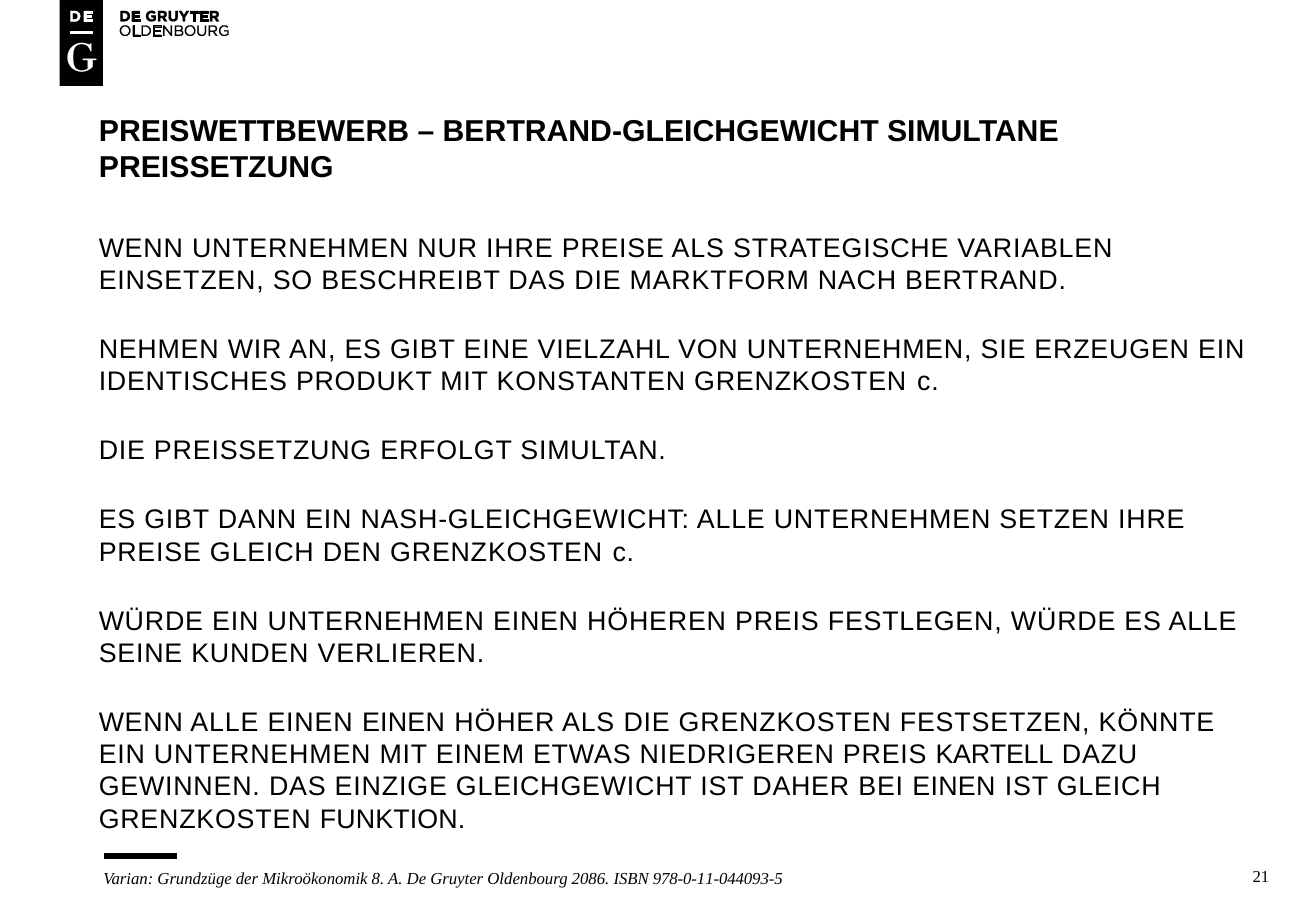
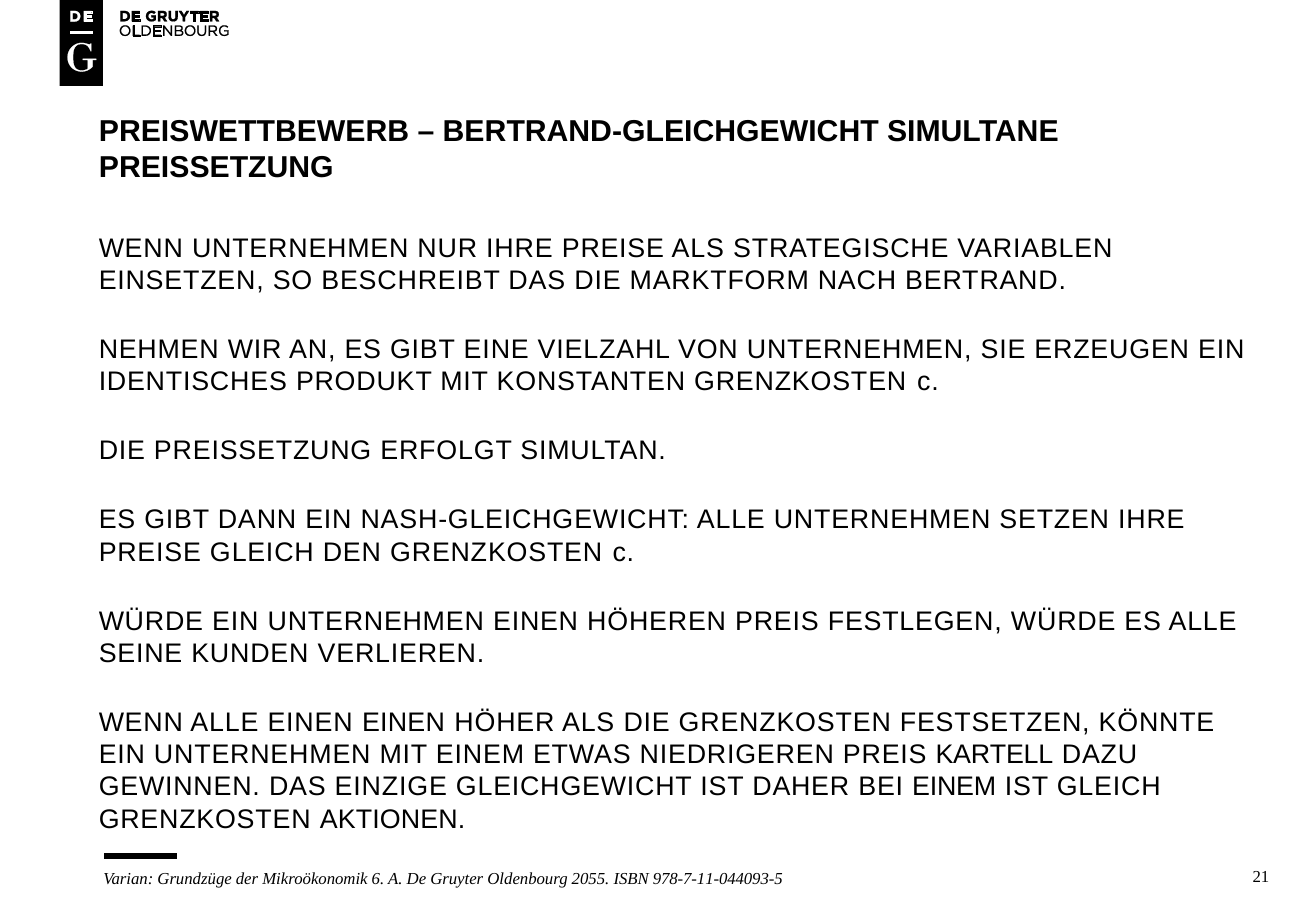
BEI EINEN: EINEN -> EINEM
FUNKTION: FUNKTION -> AKTIONEN
8: 8 -> 6
2086: 2086 -> 2055
978-0-11-044093-5: 978-0-11-044093-5 -> 978-7-11-044093-5
